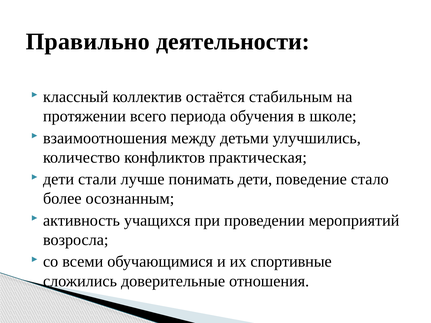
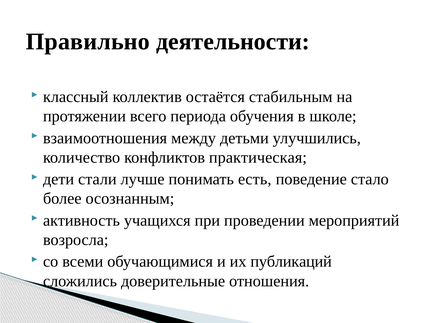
понимать дети: дети -> есть
спортивные: спортивные -> публикаций
